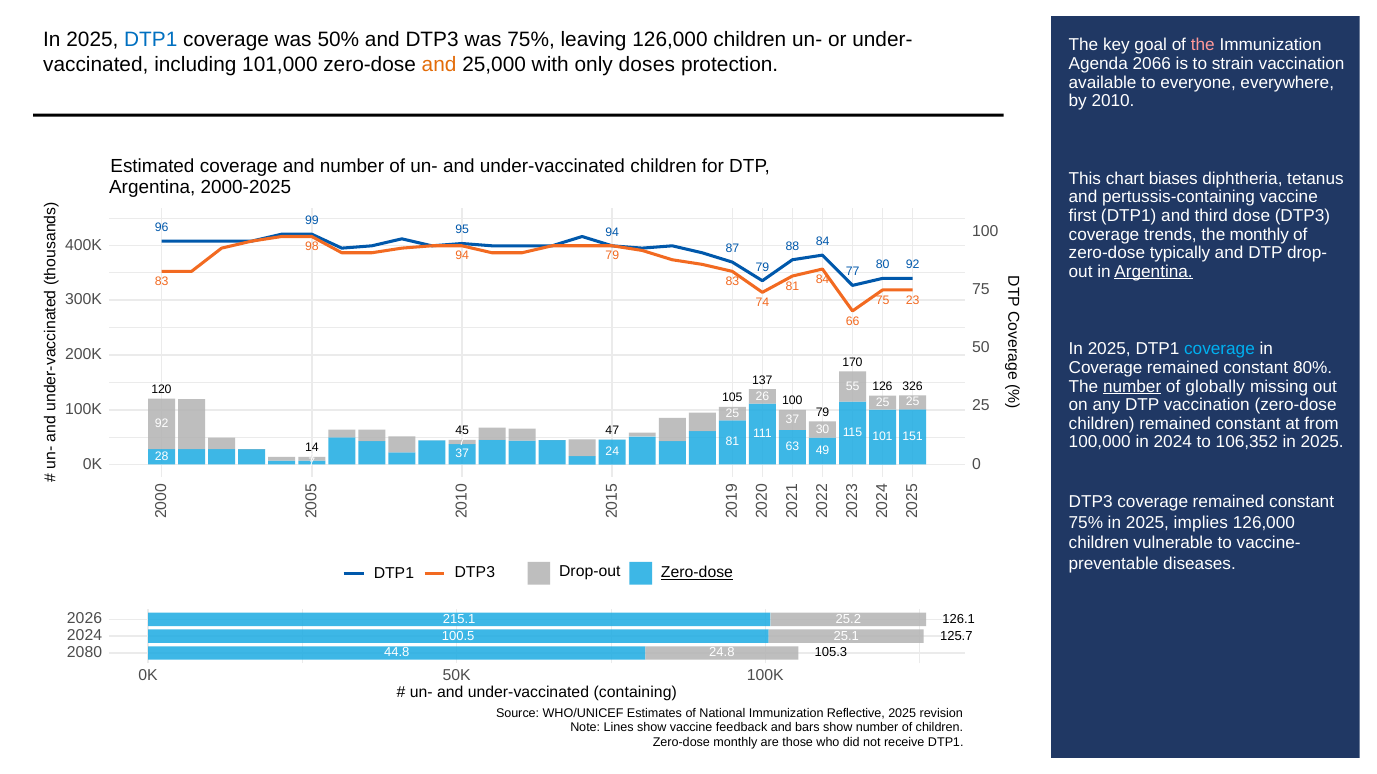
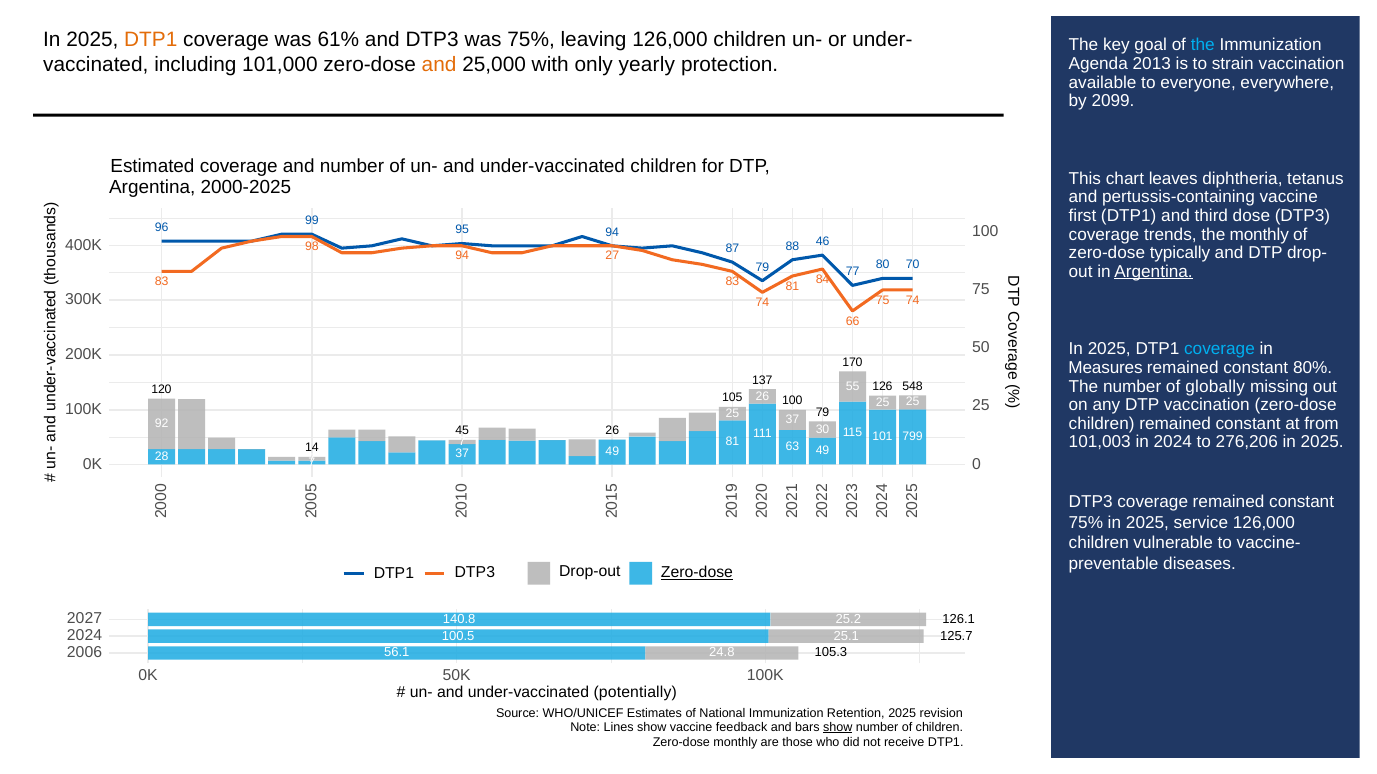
DTP1 at (151, 40) colour: blue -> orange
50%: 50% -> 61%
the at (1203, 45) colour: pink -> light blue
doses: doses -> yearly
2066: 2066 -> 2013
2010: 2010 -> 2099
biases: biases -> leaves
88 84: 84 -> 46
94 79: 79 -> 27
80 92: 92 -> 70
75 23: 23 -> 74
Coverage at (1106, 368): Coverage -> Measures
number at (1132, 387) underline: present -> none
326: 326 -> 548
45 47: 47 -> 26
151: 151 -> 799
100,000: 100,000 -> 101,003
106,352: 106,352 -> 276,206
37 24: 24 -> 49
implies: implies -> service
2026: 2026 -> 2027
215.1: 215.1 -> 140.8
2080: 2080 -> 2006
44.8: 44.8 -> 56.1
containing: containing -> potentially
Reflective: Reflective -> Retention
show at (838, 728) underline: none -> present
